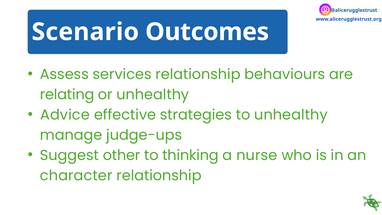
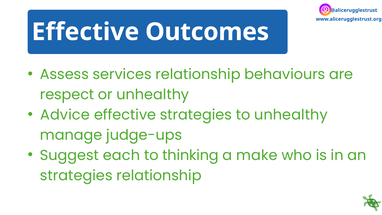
Scenario at (85, 32): Scenario -> Effective
relating: relating -> respect
other: other -> each
nurse: nurse -> make
character at (76, 175): character -> strategies
